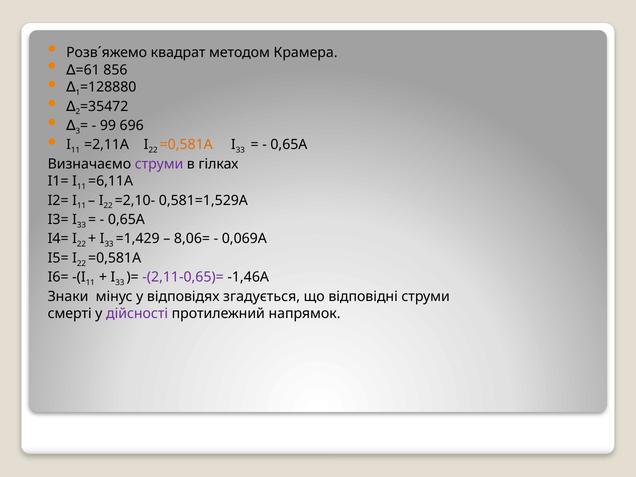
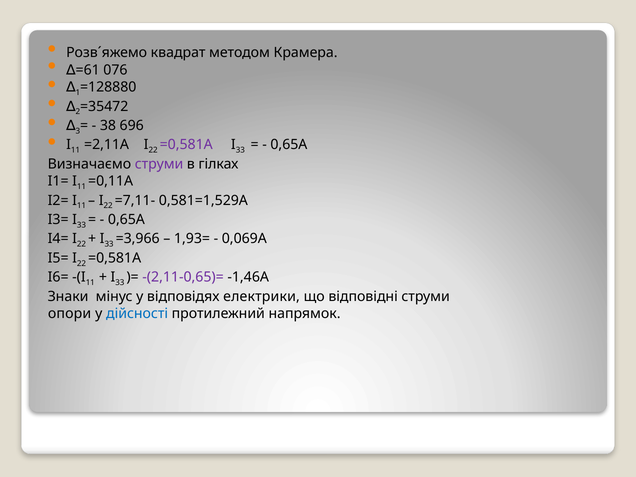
856: 856 -> 076
99: 99 -> 38
=0,581А colour: orange -> purple
=6,11A: =6,11A -> =0,11A
=2,10-: =2,10- -> =7,11-
=1,429: =1,429 -> =3,966
8,06=: 8,06= -> 1,93=
згадується: згадується -> електрики
смерті: смерті -> опори
дійсності colour: purple -> blue
